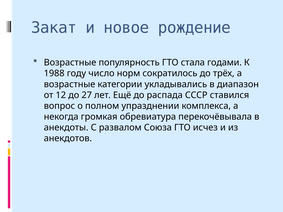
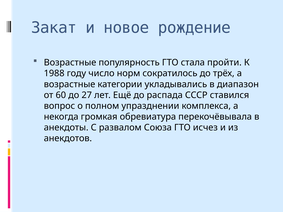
годами: годами -> пройти
12: 12 -> 60
